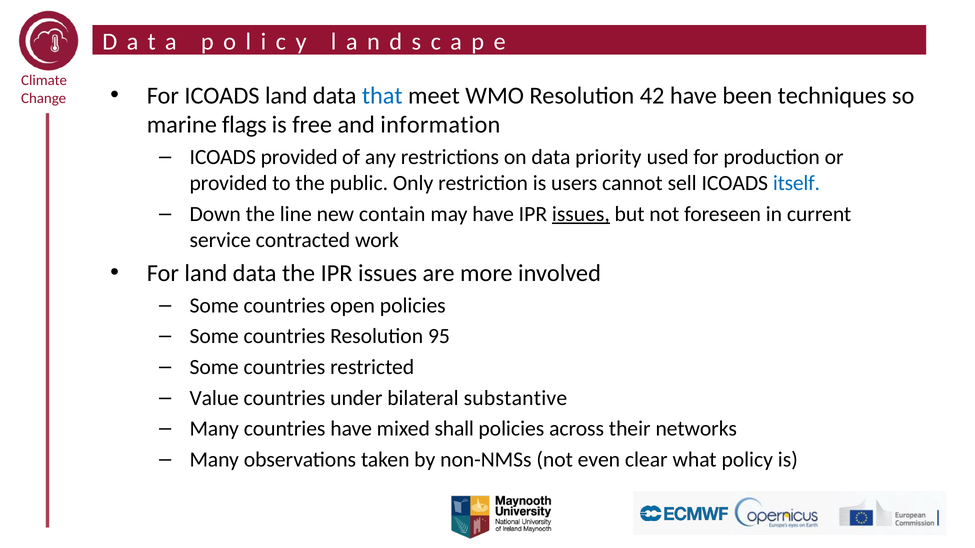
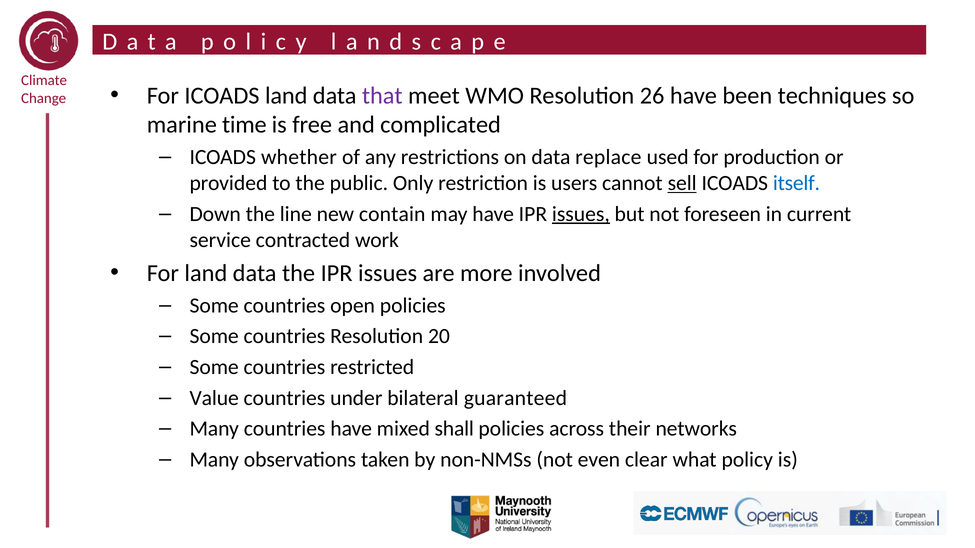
that colour: blue -> purple
42: 42 -> 26
flags: flags -> time
information: information -> complicated
ICOADS provided: provided -> whether
priority: priority -> replace
sell underline: none -> present
95: 95 -> 20
substantive: substantive -> guaranteed
